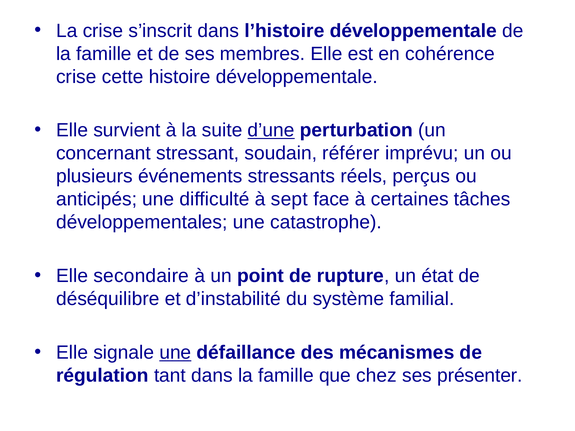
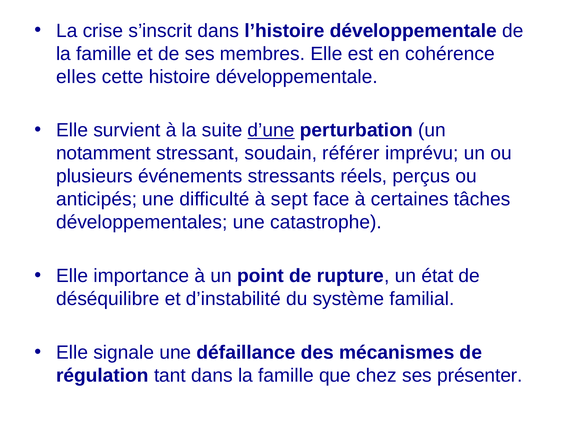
crise at (76, 77): crise -> elles
concernant: concernant -> notamment
secondaire: secondaire -> importance
une at (175, 353) underline: present -> none
